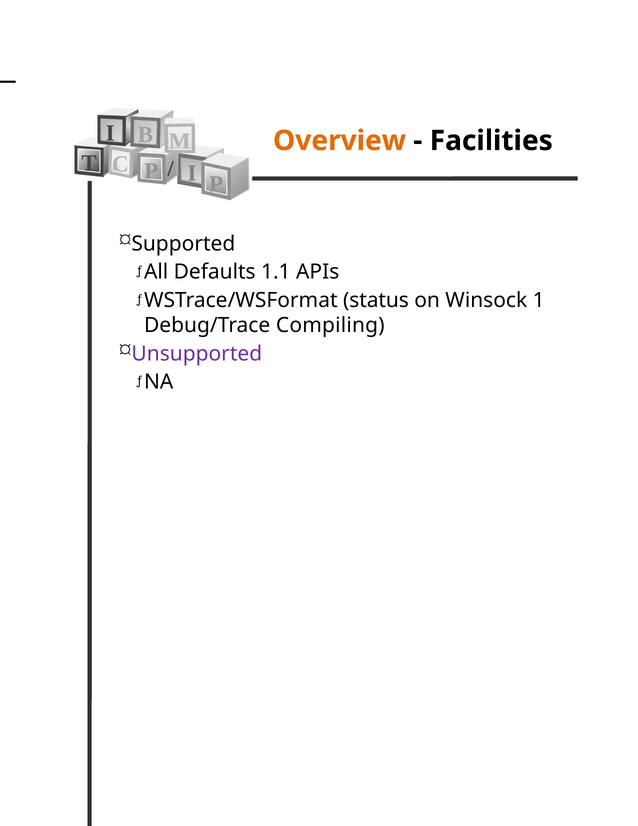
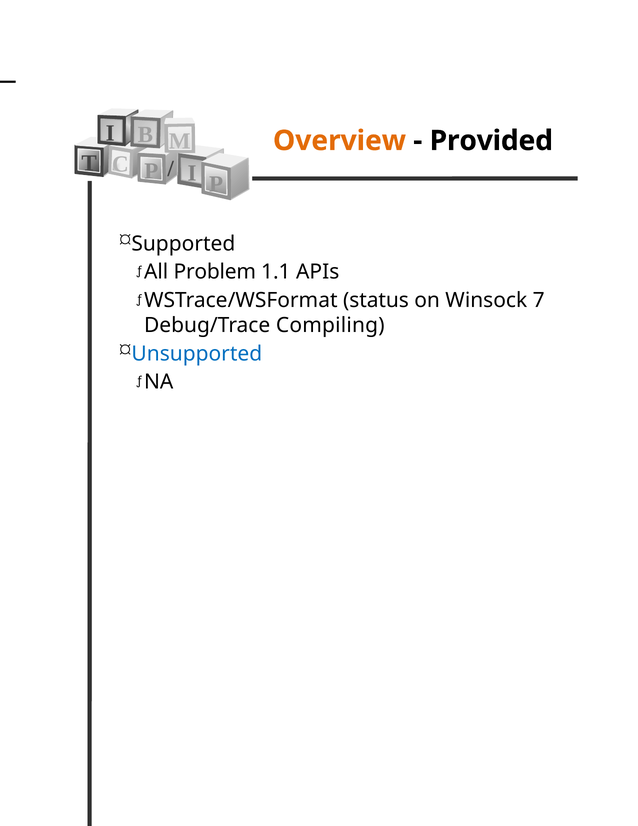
Facilities: Facilities -> Provided
Defaults: Defaults -> Problem
1: 1 -> 7
Unsupported colour: purple -> blue
